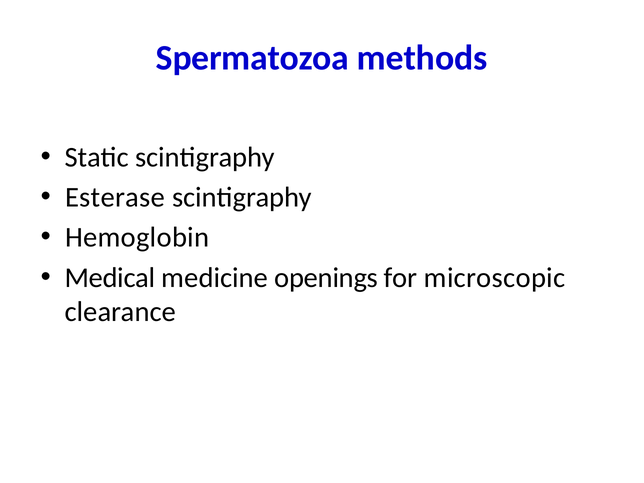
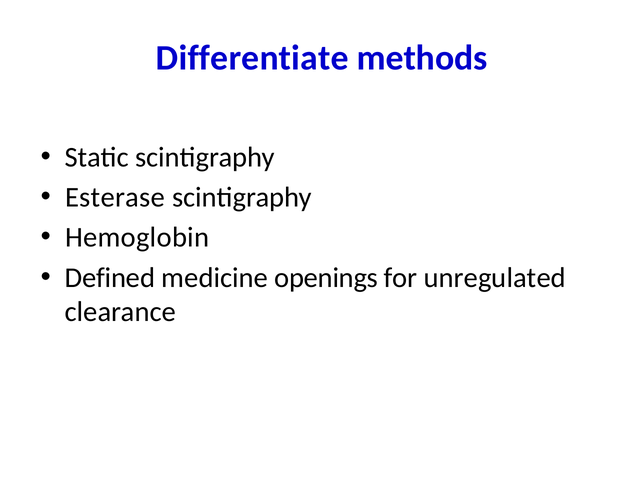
Spermatozoa: Spermatozoa -> Differentiate
Medical: Medical -> Defined
microscopic: microscopic -> unregulated
